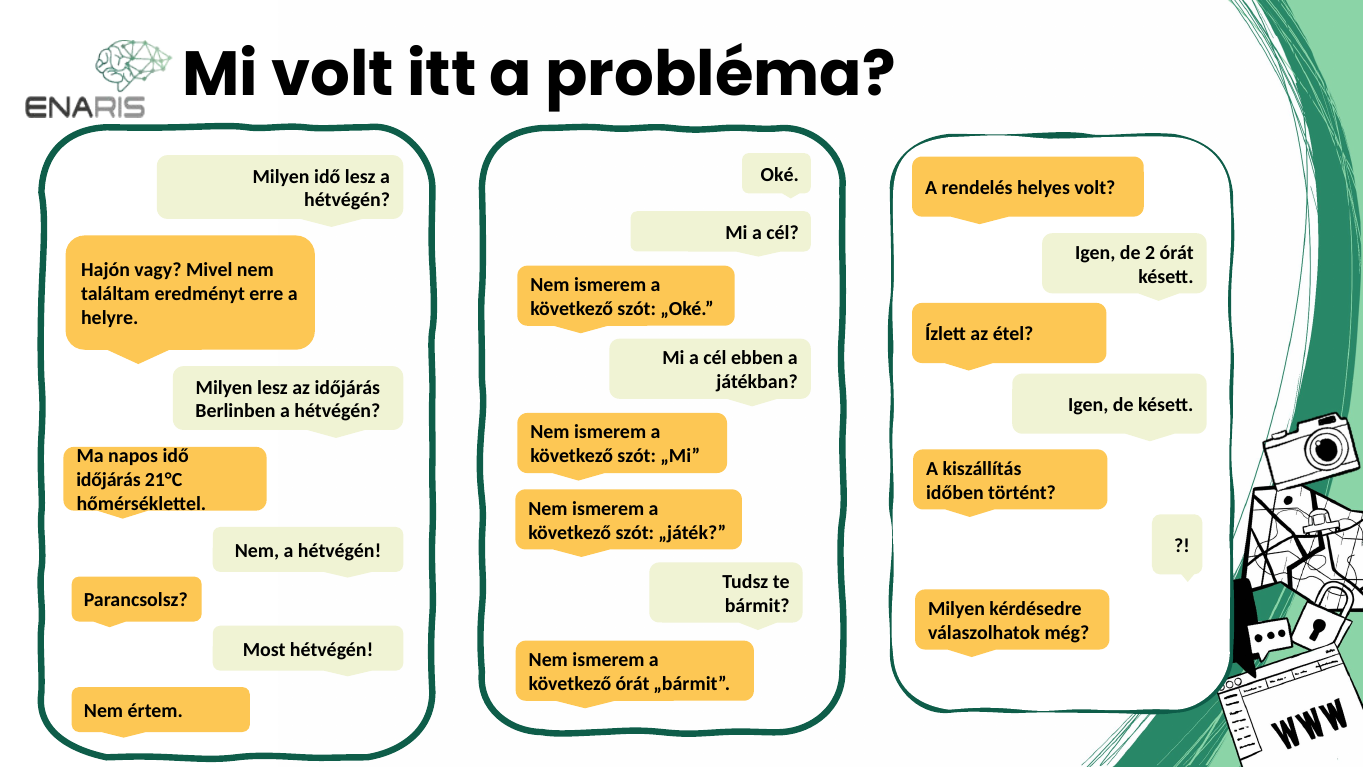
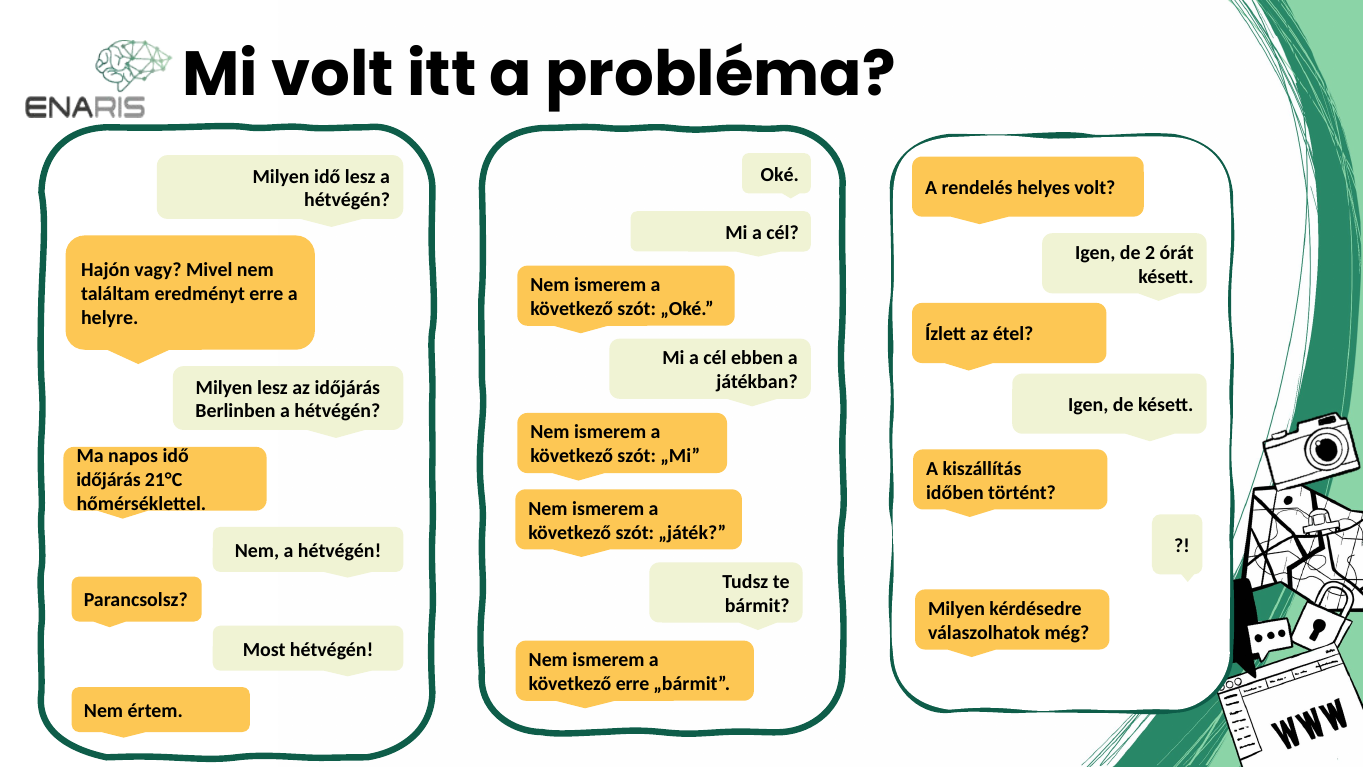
következő órát: órát -> erre
